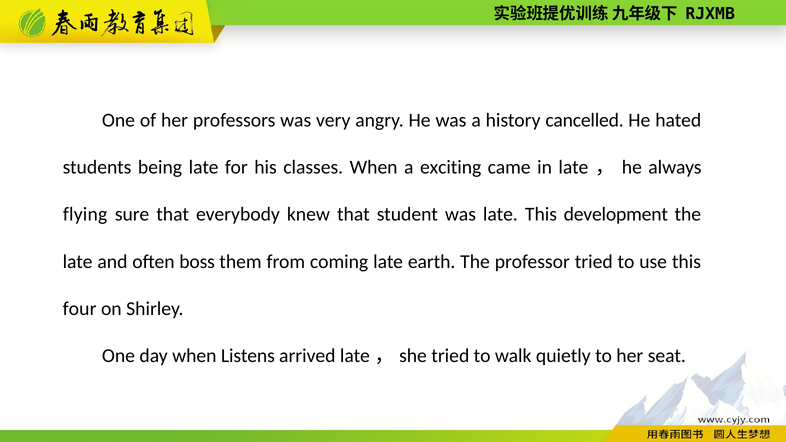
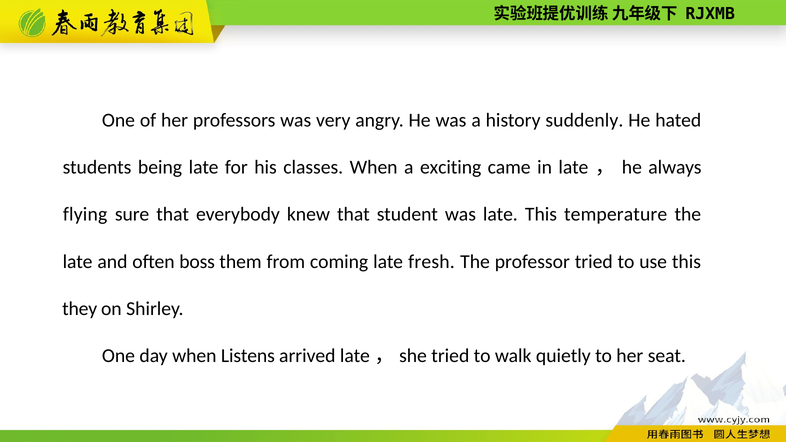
cancelled: cancelled -> suddenly
development: development -> temperature
earth: earth -> fresh
four: four -> they
